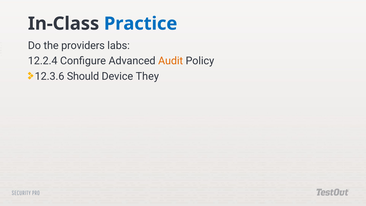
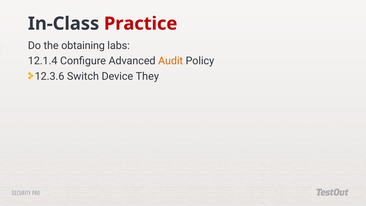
Practice colour: blue -> red
providers: providers -> obtaining
12.2.4: 12.2.4 -> 12.1.4
Should: Should -> Switch
